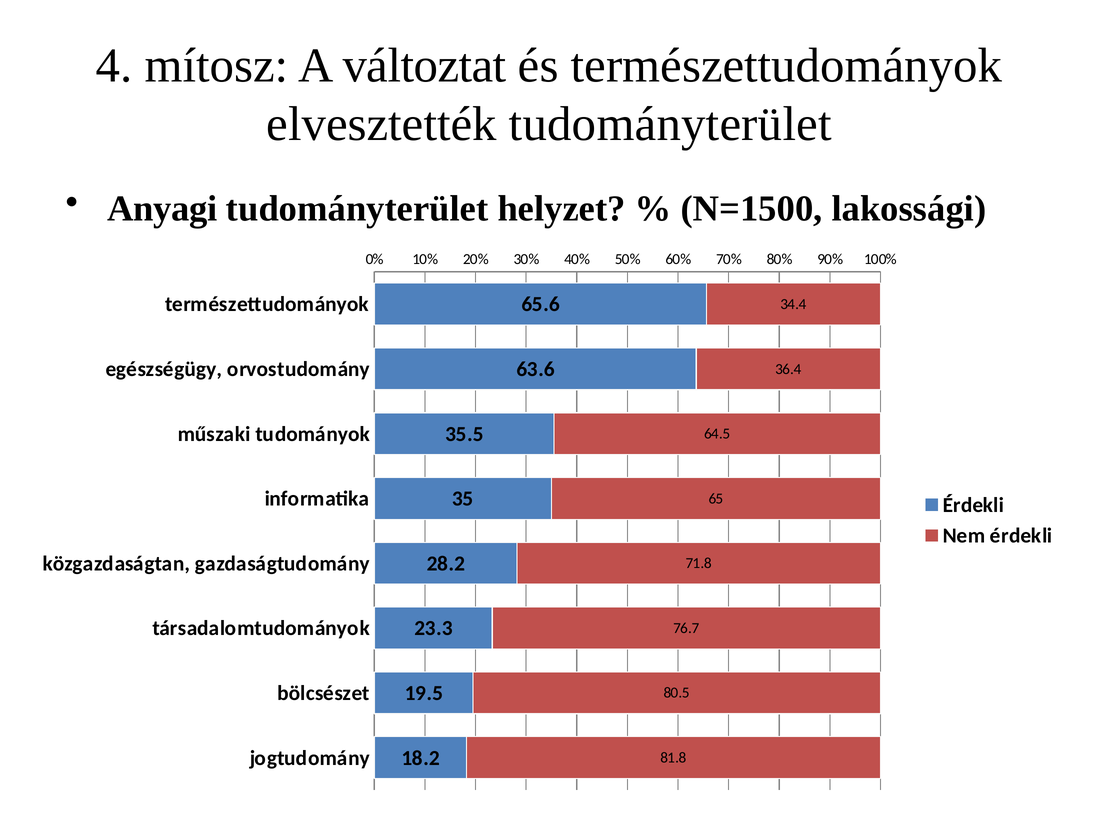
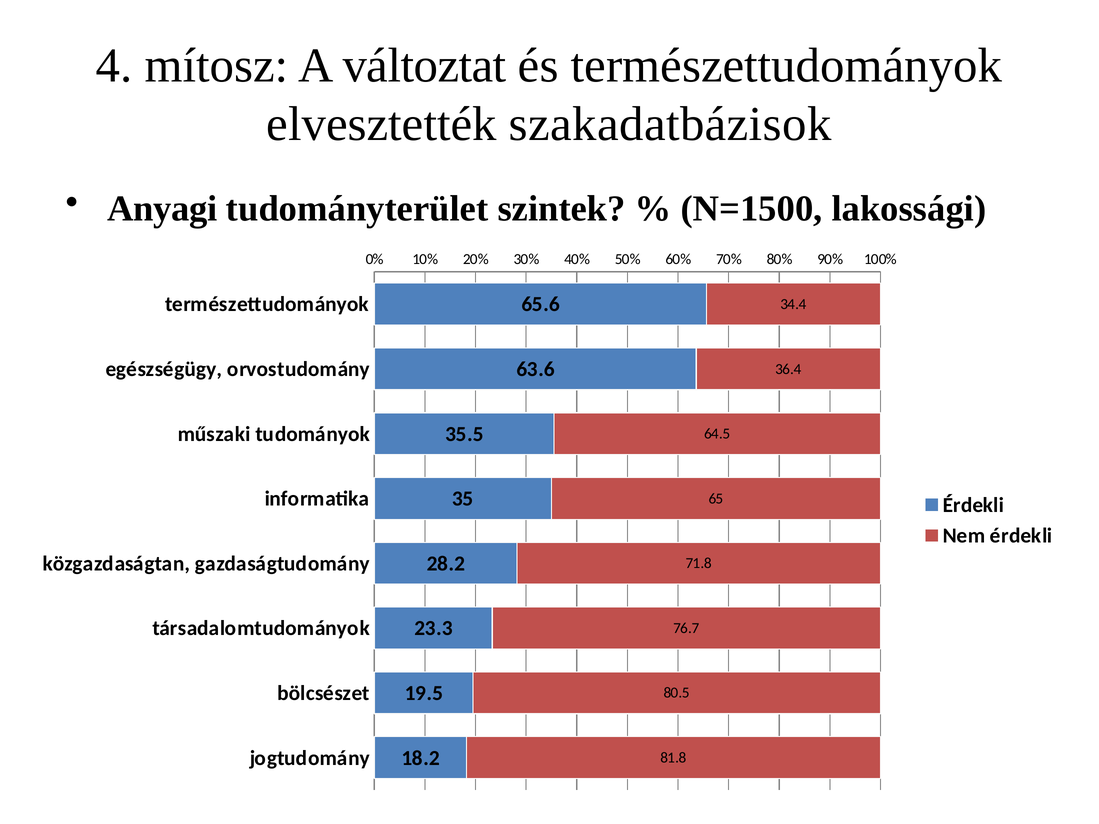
elvesztették tudományterület: tudományterület -> szakadatbázisok
helyzet: helyzet -> szintek
